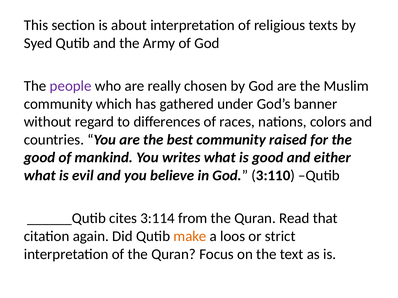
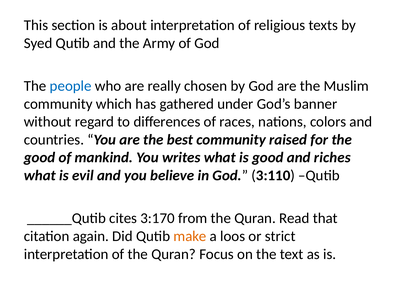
people colour: purple -> blue
either: either -> riches
3:114: 3:114 -> 3:170
